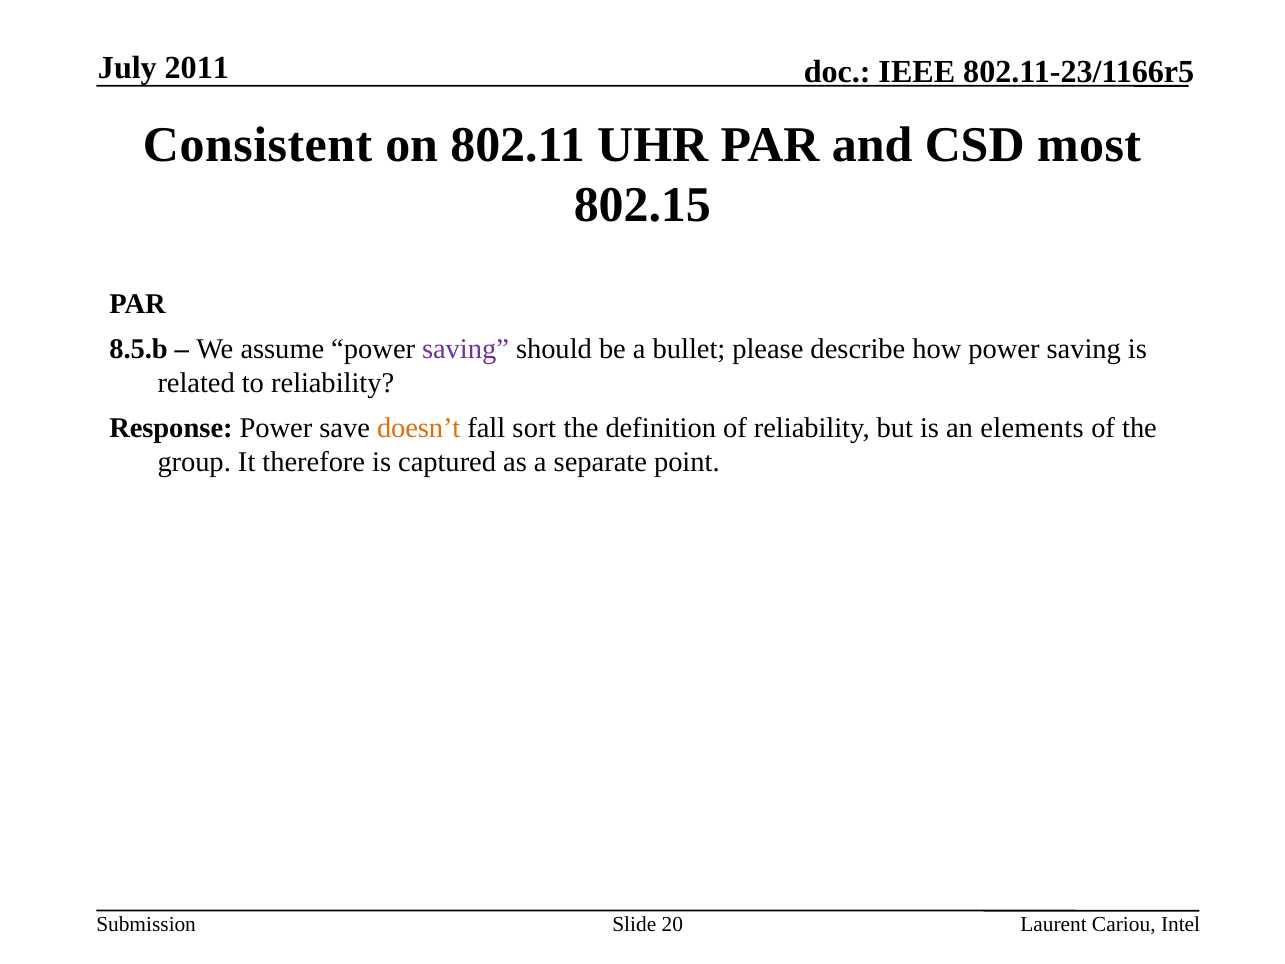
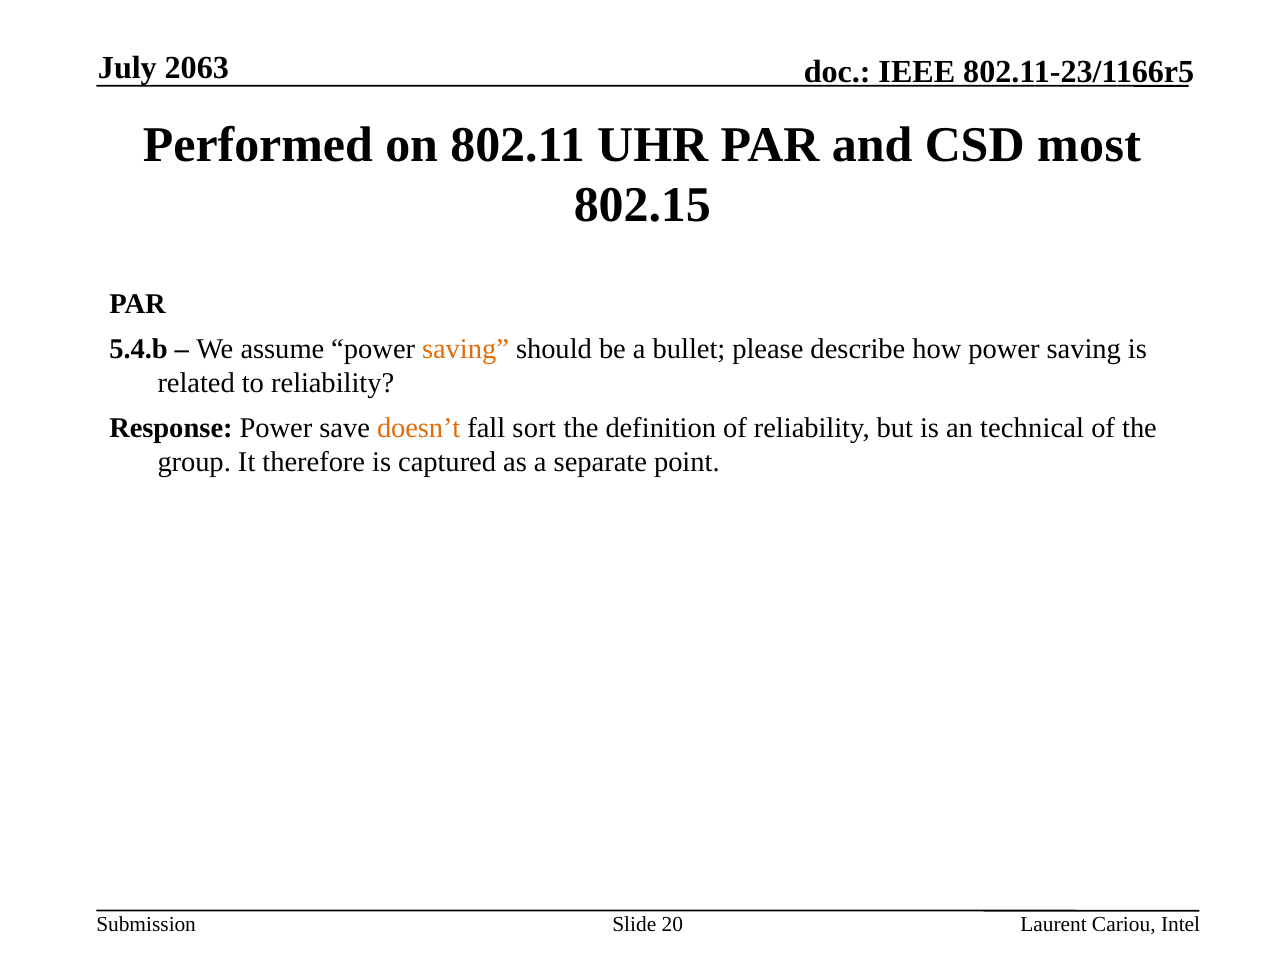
2011: 2011 -> 2063
Consistent: Consistent -> Performed
8.5.b: 8.5.b -> 5.4.b
saving at (465, 349) colour: purple -> orange
elements: elements -> technical
